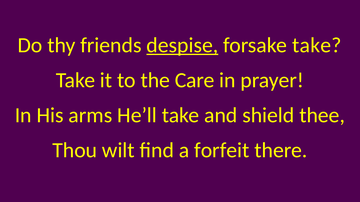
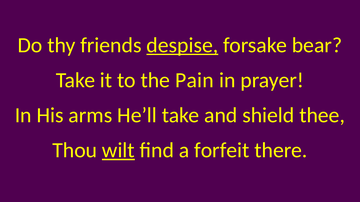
forsake take: take -> bear
Care: Care -> Pain
wilt underline: none -> present
